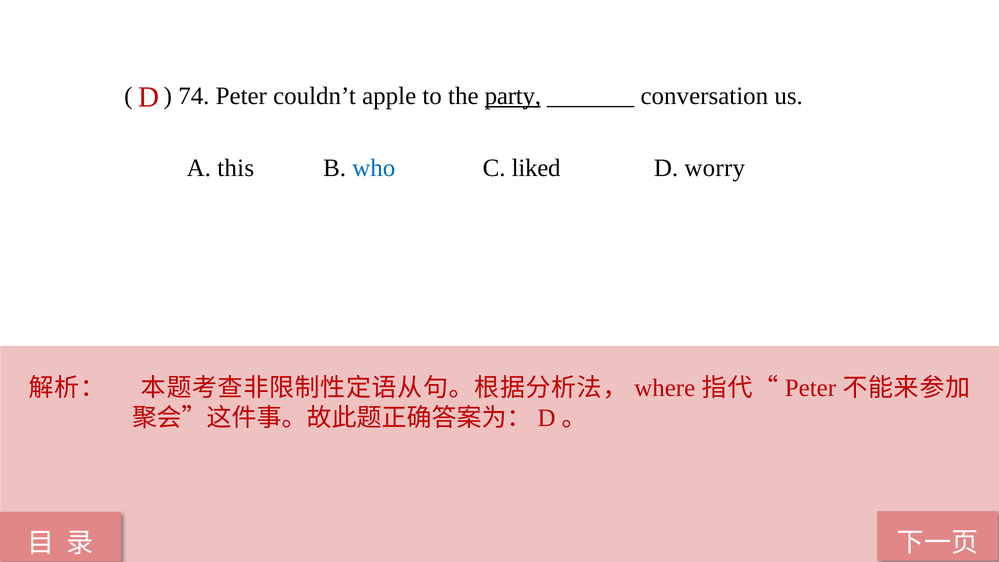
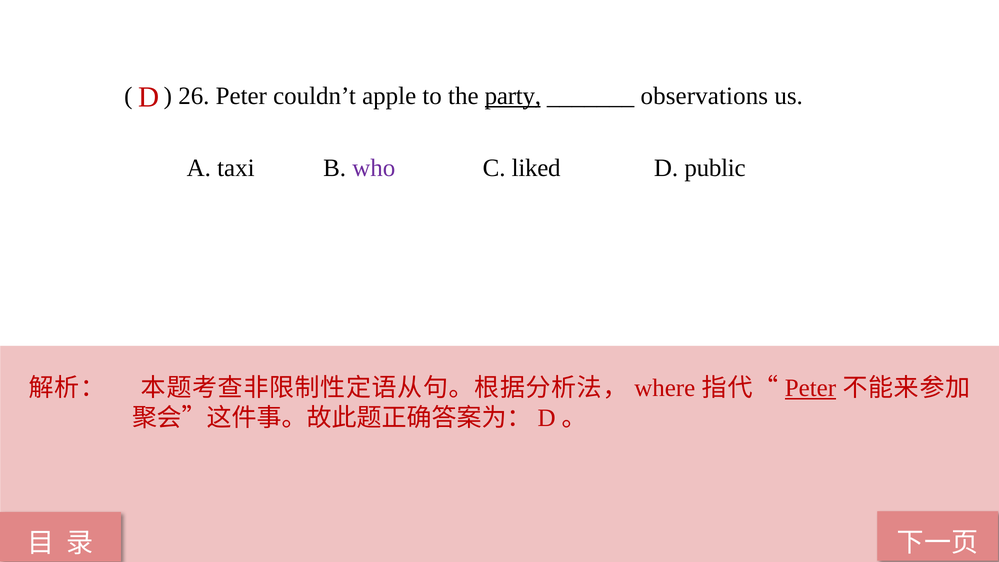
74: 74 -> 26
conversation: conversation -> observations
this: this -> taxi
who colour: blue -> purple
worry: worry -> public
Peter at (810, 388) underline: none -> present
